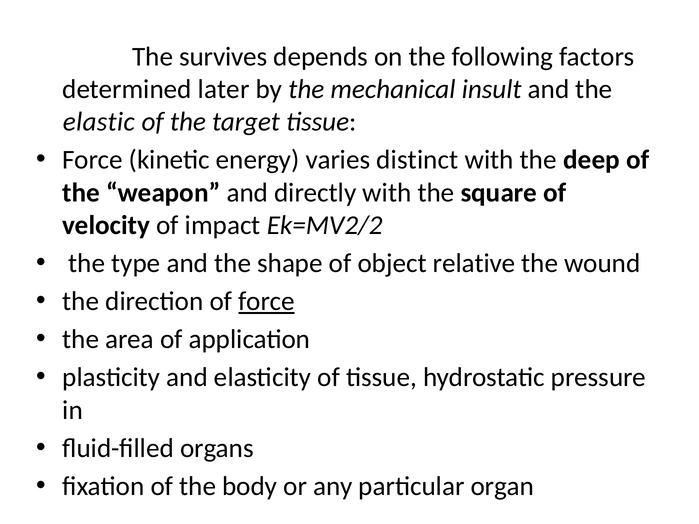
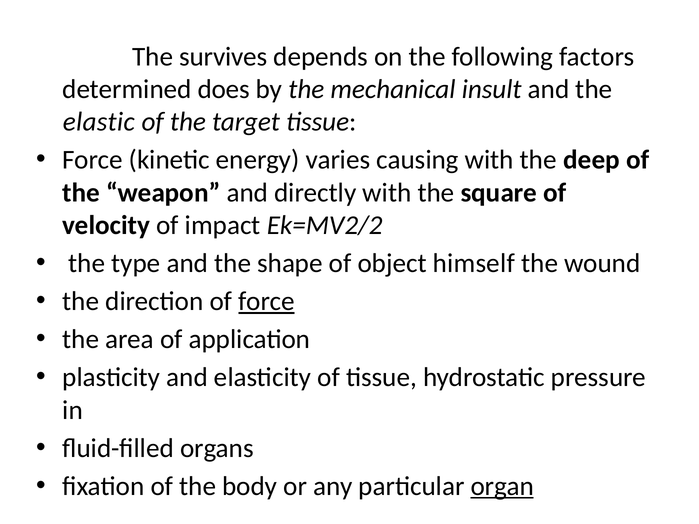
later: later -> does
distinct: distinct -> causing
relative: relative -> himself
organ underline: none -> present
